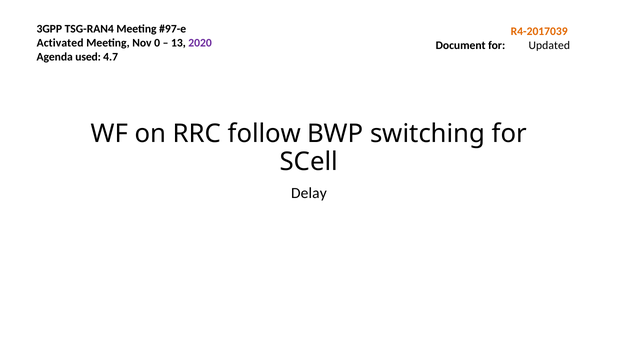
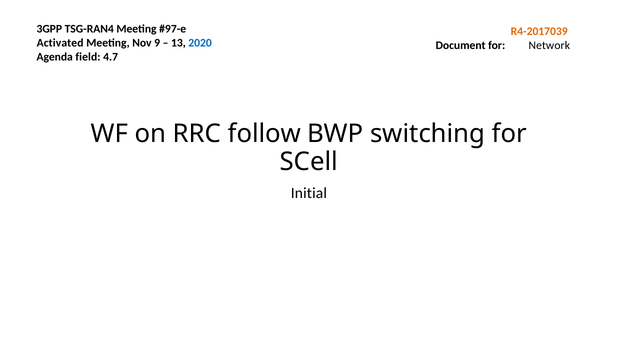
0: 0 -> 9
2020 colour: purple -> blue
Updated: Updated -> Network
used: used -> field
Delay: Delay -> Initial
